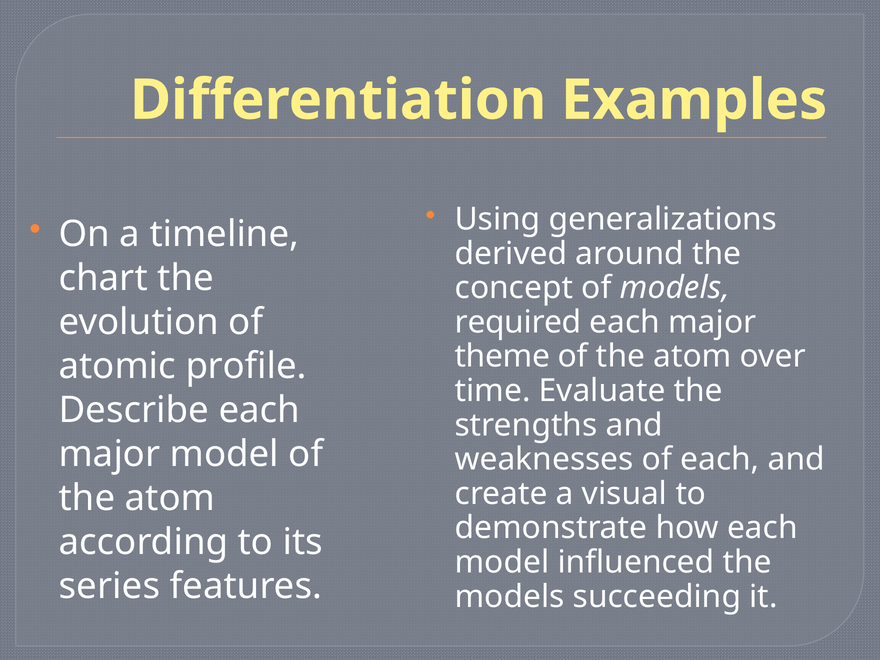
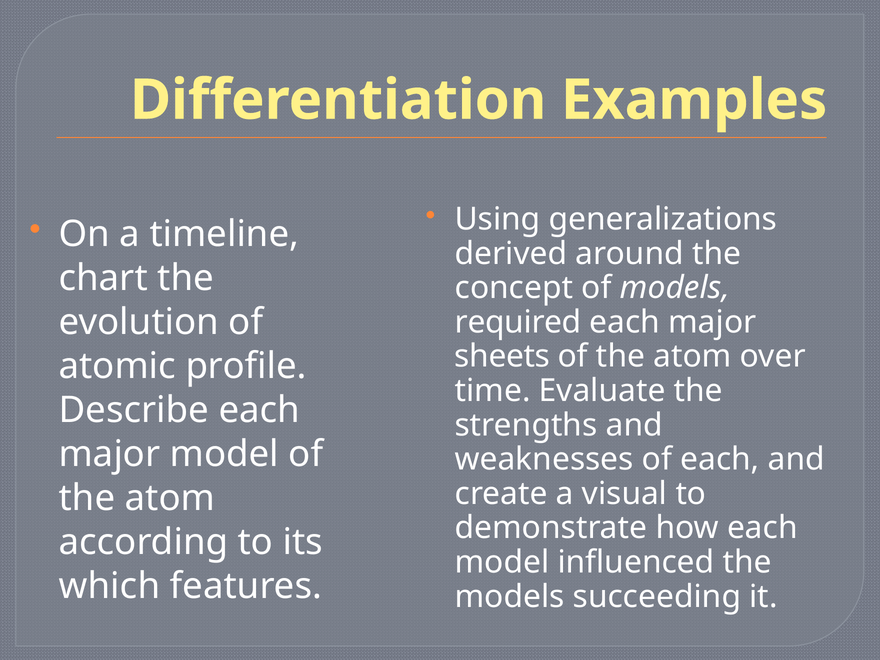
theme: theme -> sheets
series: series -> which
